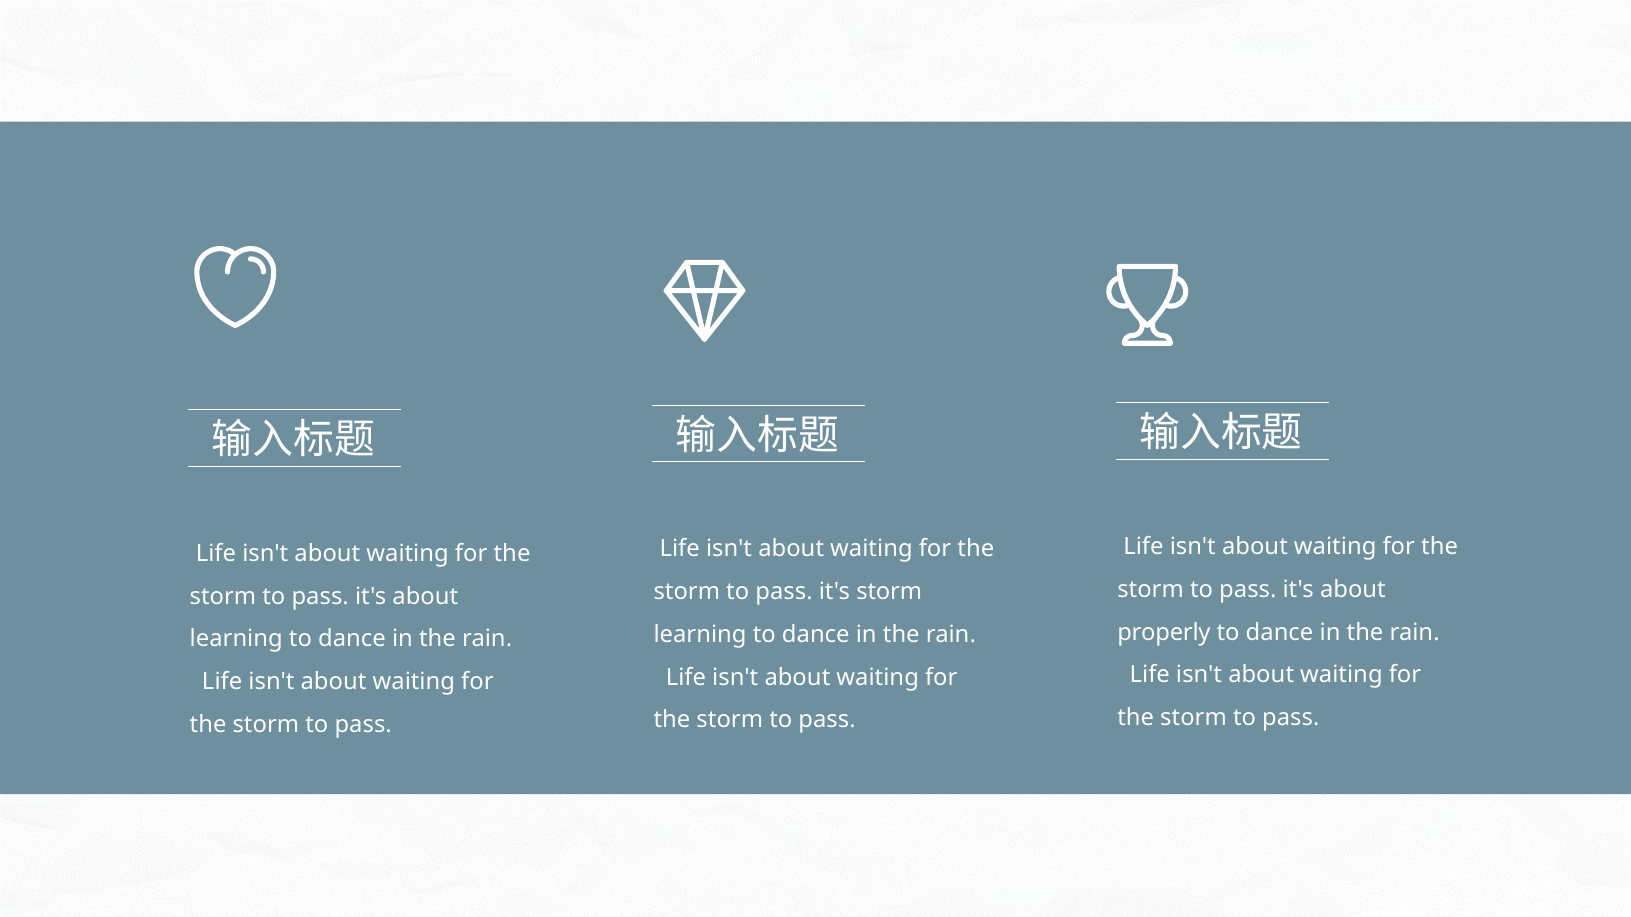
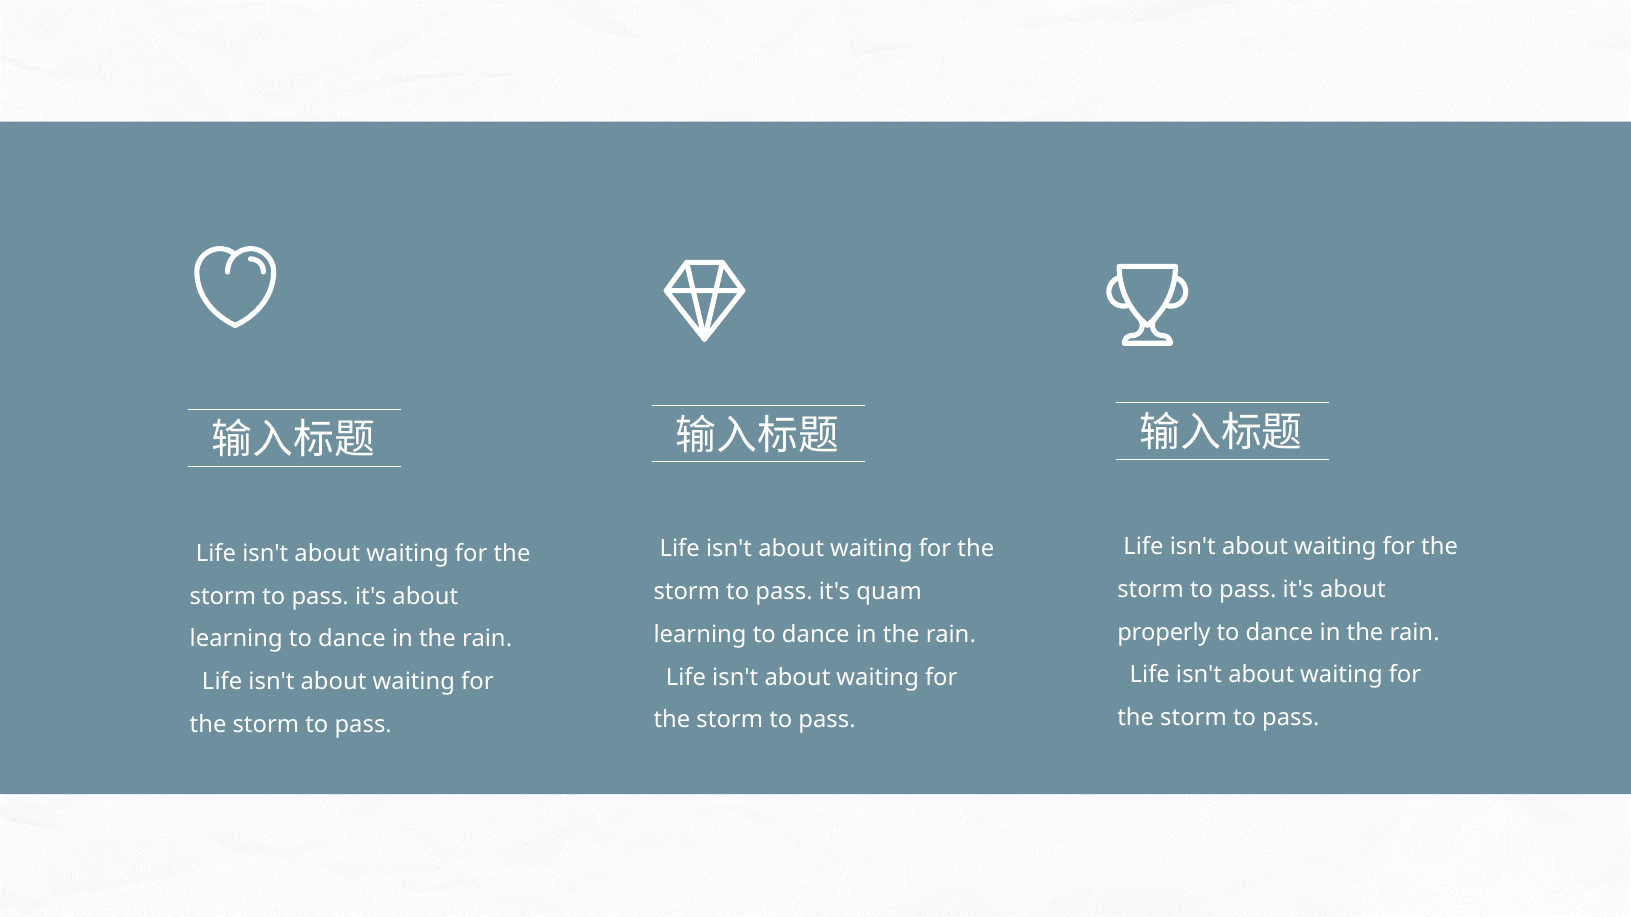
it's storm: storm -> quam
